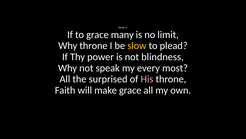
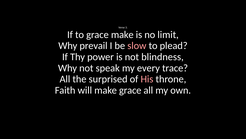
grace many: many -> make
Why throne: throne -> prevail
slow colour: yellow -> pink
most: most -> trace
